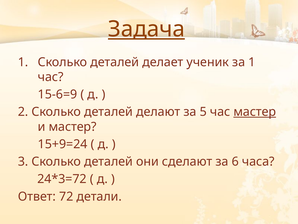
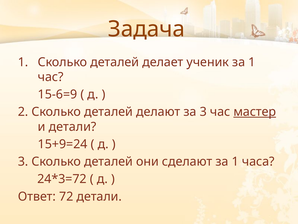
Задача underline: present -> none
за 5: 5 -> 3
и мастер: мастер -> детали
сделают за 6: 6 -> 1
